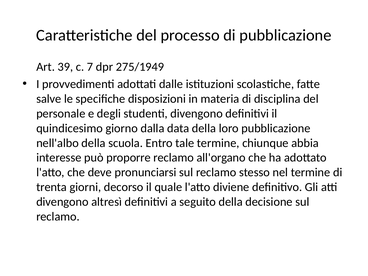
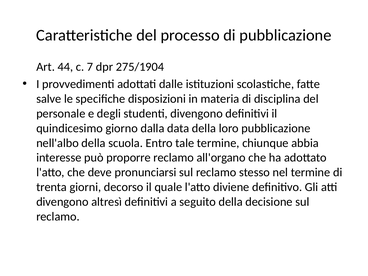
39: 39 -> 44
275/1949: 275/1949 -> 275/1904
